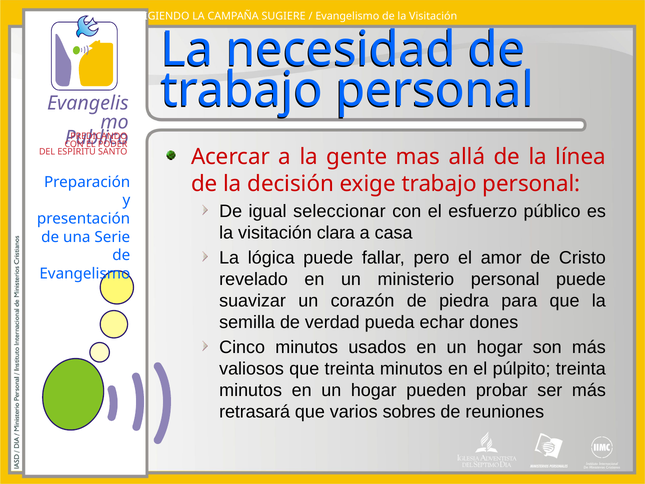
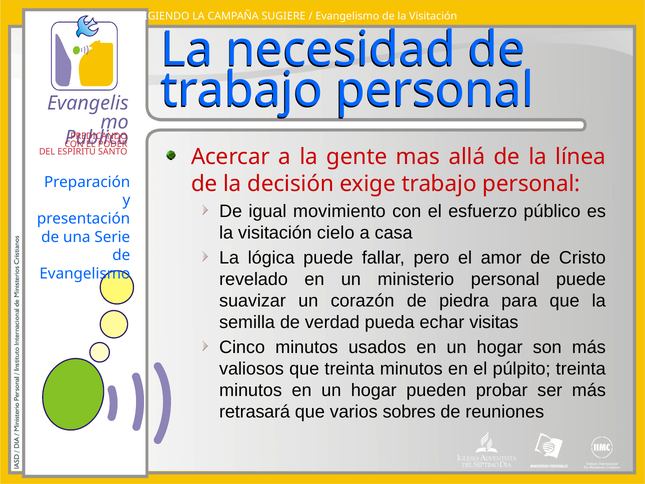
seleccionar: seleccionar -> movimiento
clara: clara -> cielo
dones: dones -> visitas
